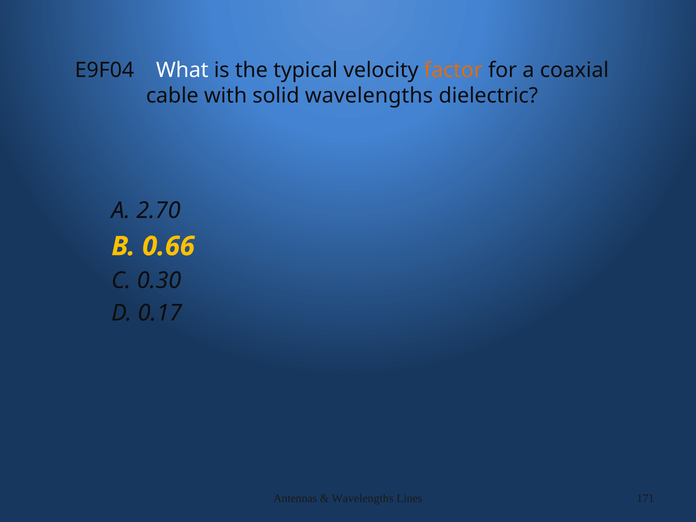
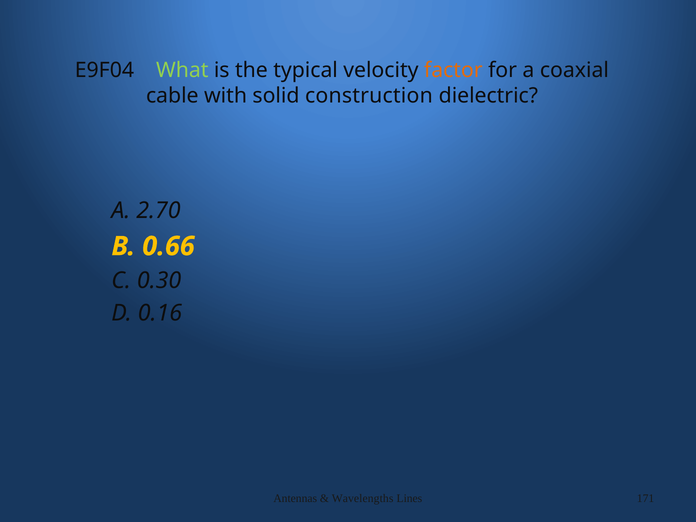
What colour: white -> light green
solid wavelengths: wavelengths -> construction
0.17: 0.17 -> 0.16
